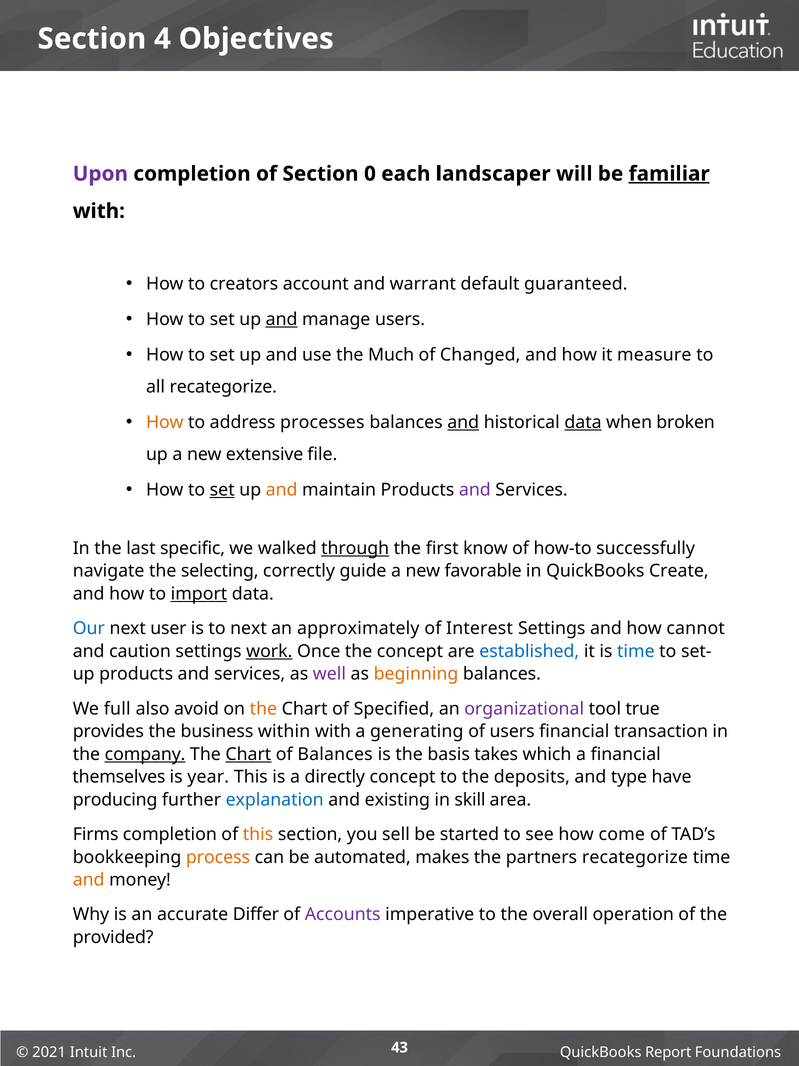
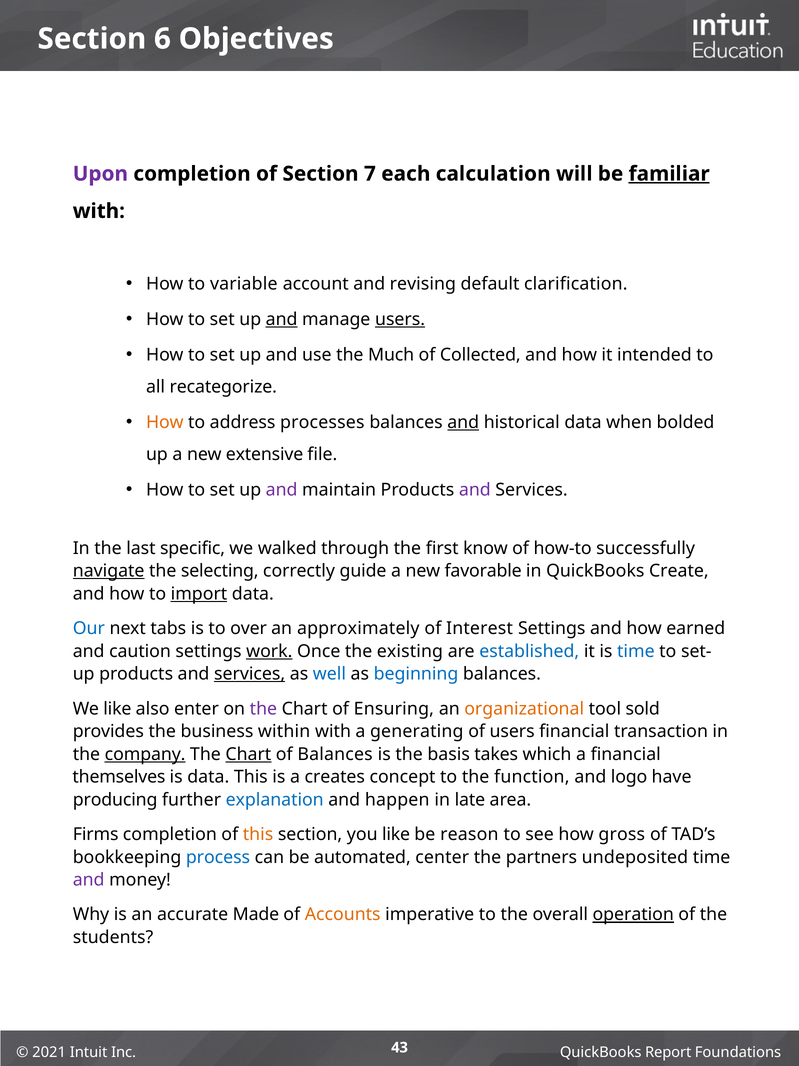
4: 4 -> 6
0: 0 -> 7
landscaper: landscaper -> calculation
creators: creators -> variable
warrant: warrant -> revising
guaranteed: guaranteed -> clarification
users at (400, 319) underline: none -> present
Changed: Changed -> Collected
measure: measure -> intended
data at (583, 422) underline: present -> none
broken: broken -> bolded
set at (222, 490) underline: present -> none
and at (282, 490) colour: orange -> purple
through underline: present -> none
navigate underline: none -> present
user: user -> tabs
to next: next -> over
cannot: cannot -> earned
the concept: concept -> existing
services at (250, 674) underline: none -> present
well colour: purple -> blue
beginning colour: orange -> blue
We full: full -> like
avoid: avoid -> enter
the at (263, 708) colour: orange -> purple
Specified: Specified -> Ensuring
organizational colour: purple -> orange
true: true -> sold
is year: year -> data
directly: directly -> creates
deposits: deposits -> function
type: type -> logo
existing: existing -> happen
skill: skill -> late
you sell: sell -> like
started: started -> reason
come: come -> gross
process colour: orange -> blue
makes: makes -> center
partners recategorize: recategorize -> undeposited
and at (89, 879) colour: orange -> purple
Differ: Differ -> Made
Accounts colour: purple -> orange
operation underline: none -> present
provided: provided -> students
